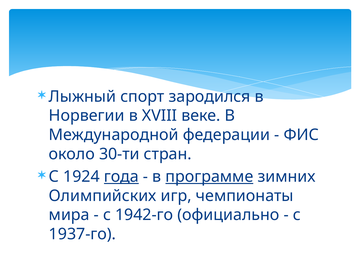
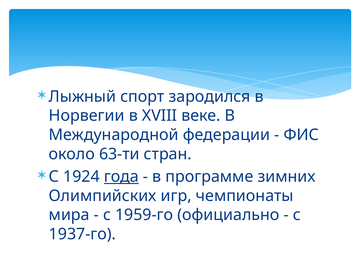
30-ти: 30-ти -> 63-ти
программе underline: present -> none
1942-го: 1942-го -> 1959-го
